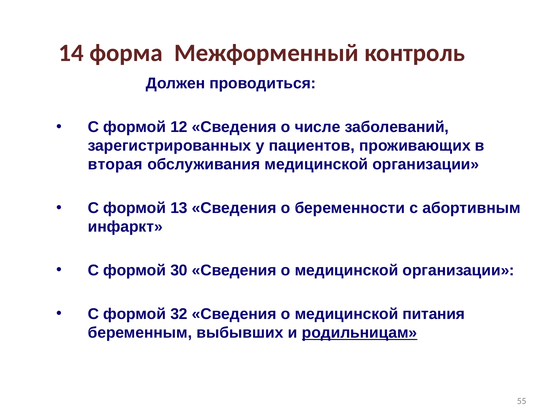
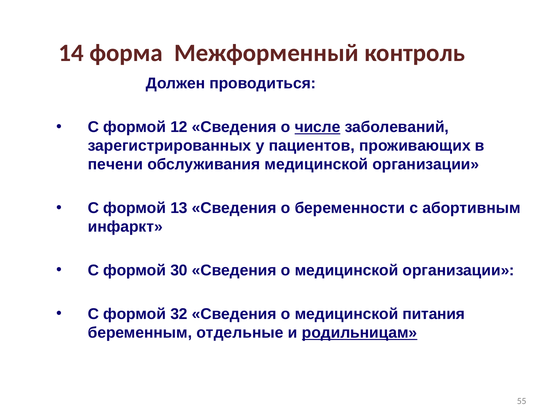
числе underline: none -> present
вторая: вторая -> печени
выбывших: выбывших -> отдельные
